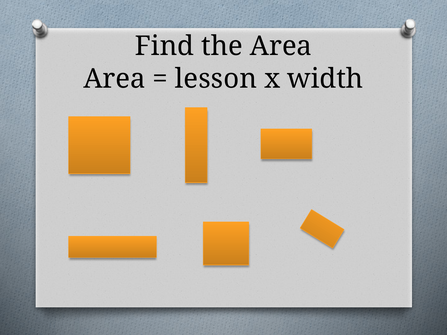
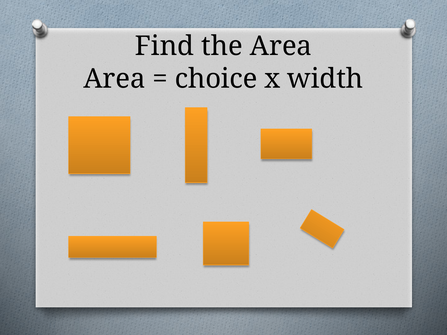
lesson: lesson -> choice
